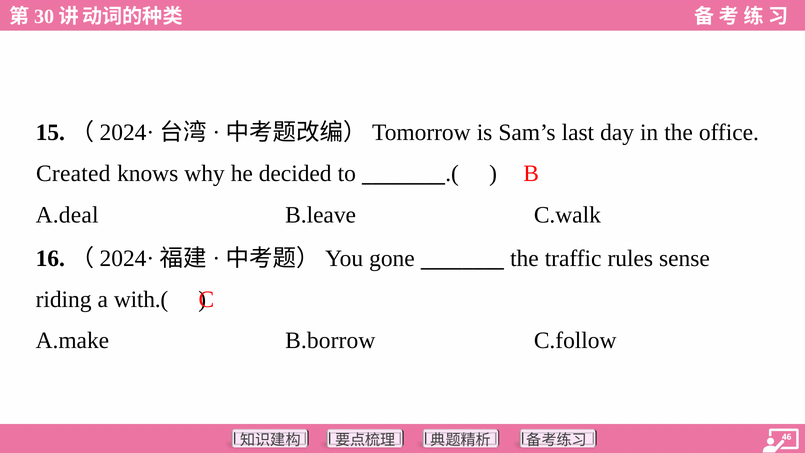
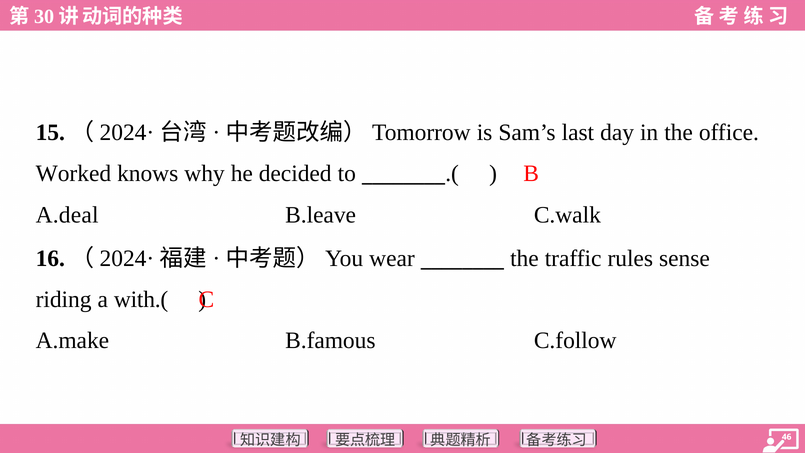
Created: Created -> Worked
gone: gone -> wear
B.borrow: B.borrow -> B.famous
